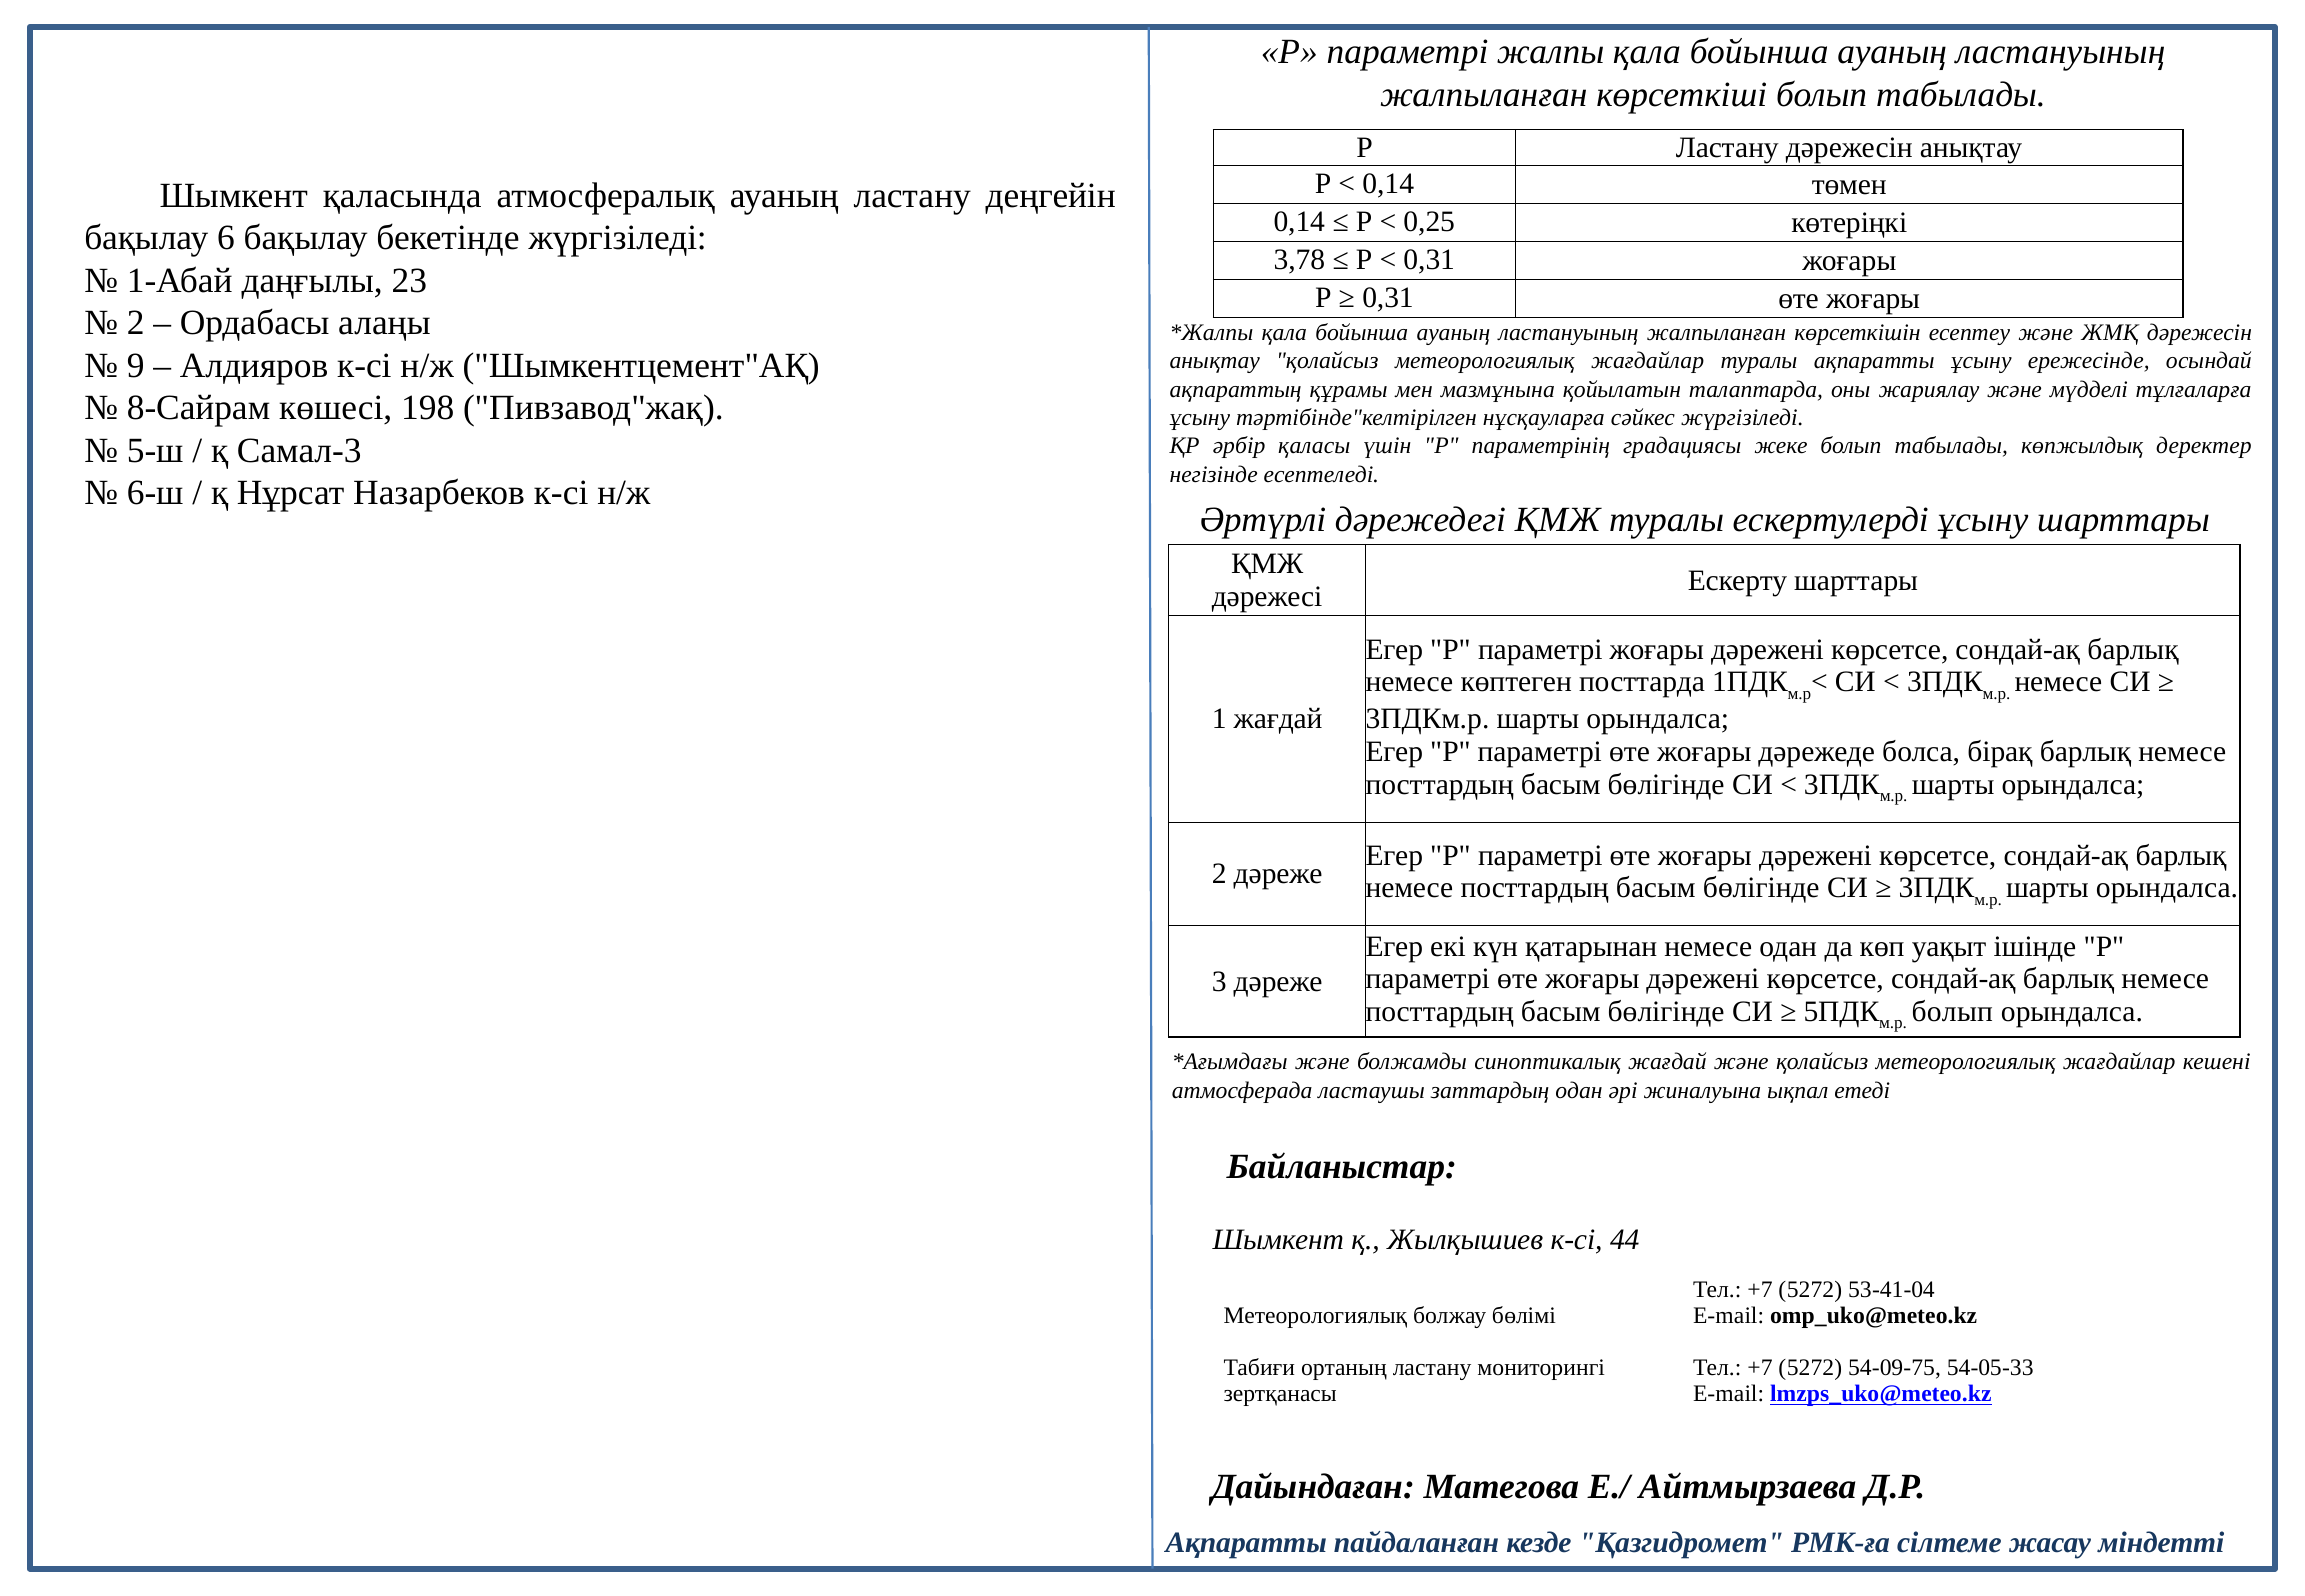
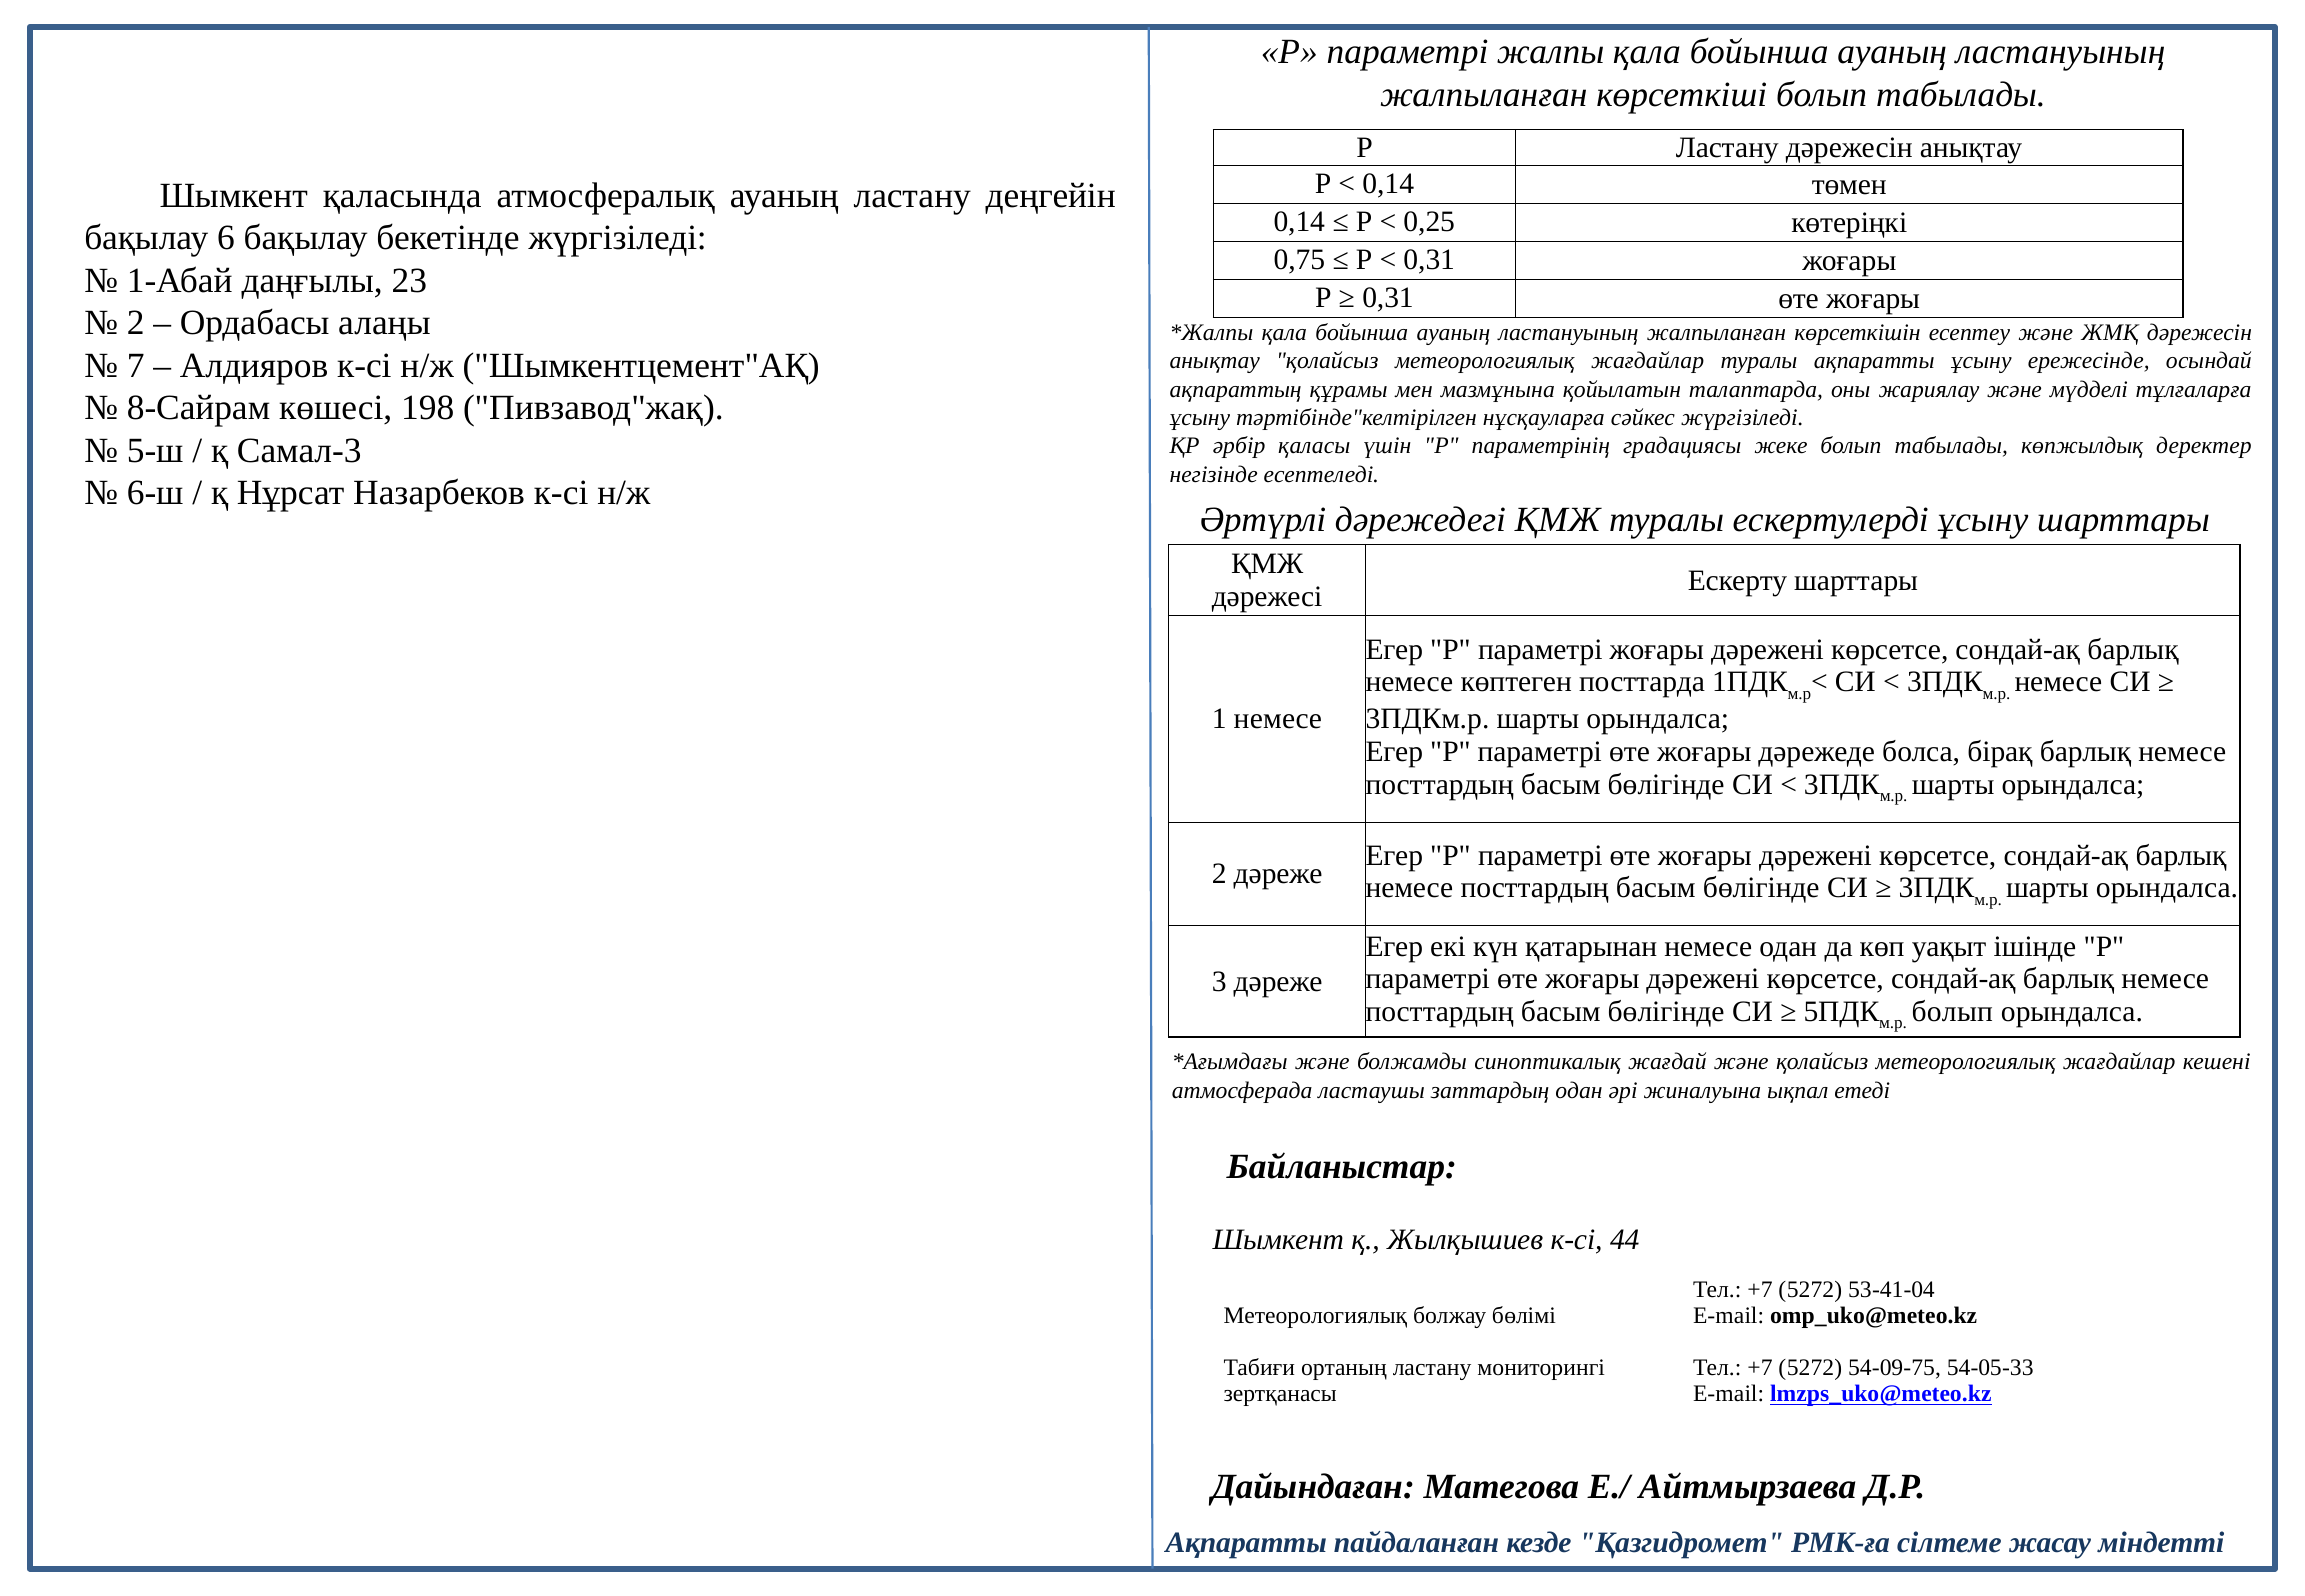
3,78: 3,78 -> 0,75
9: 9 -> 7
1 жағдай: жағдай -> немесе
